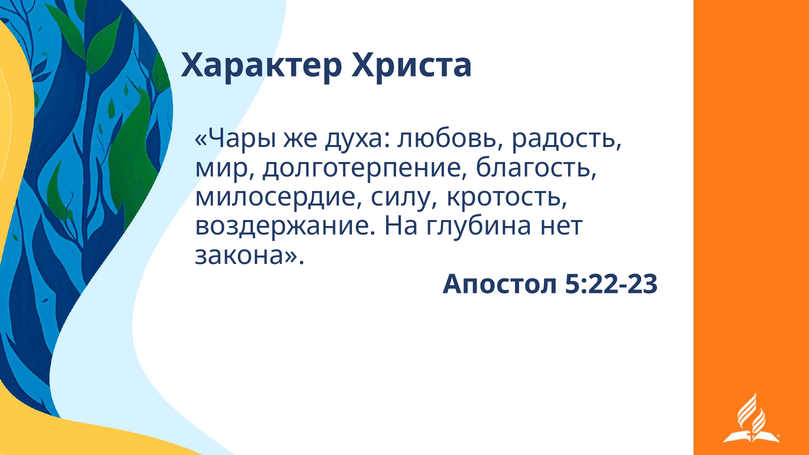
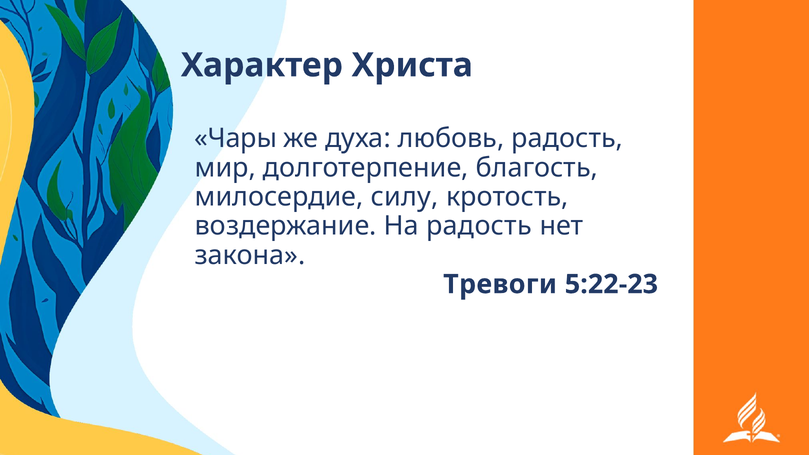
На глубина: глубина -> радость
Апостол: Апостол -> Тревоги
